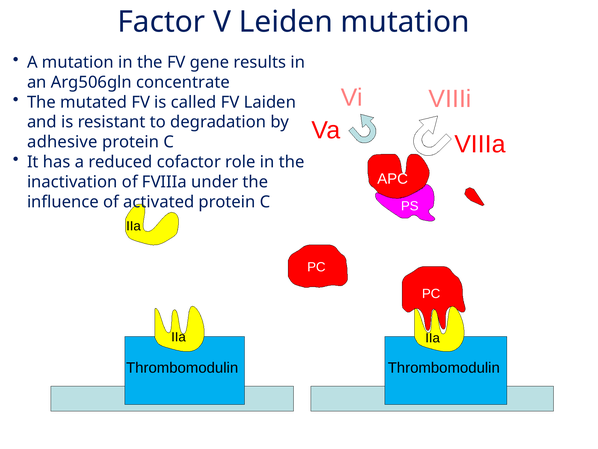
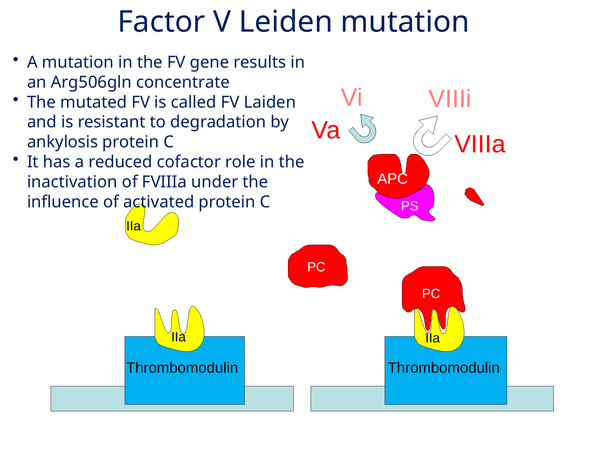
adhesive: adhesive -> ankylosis
